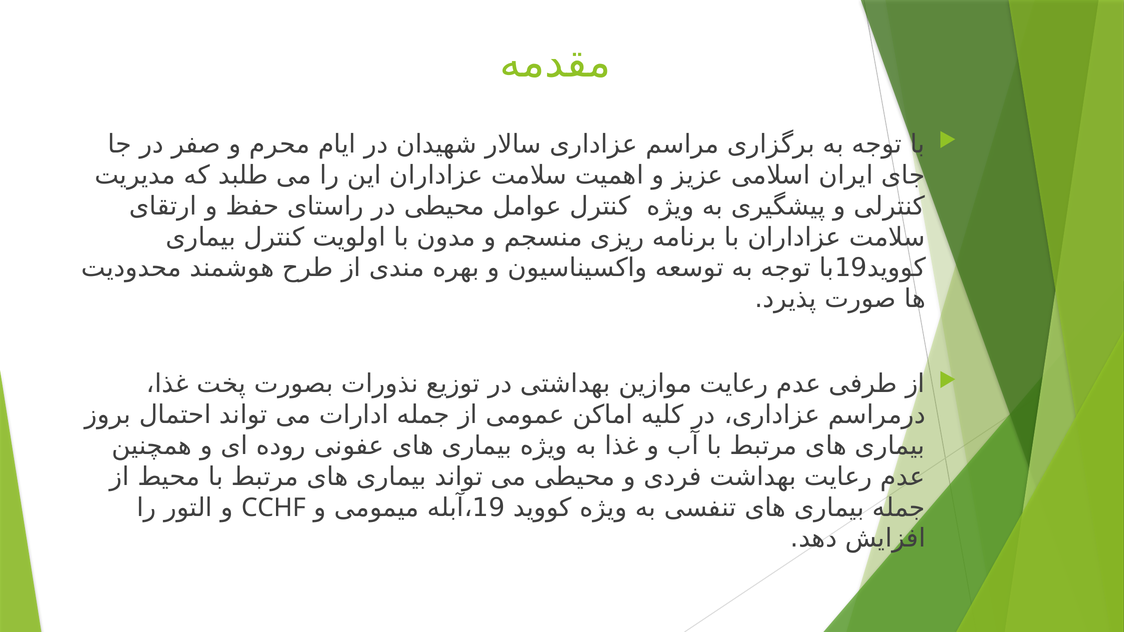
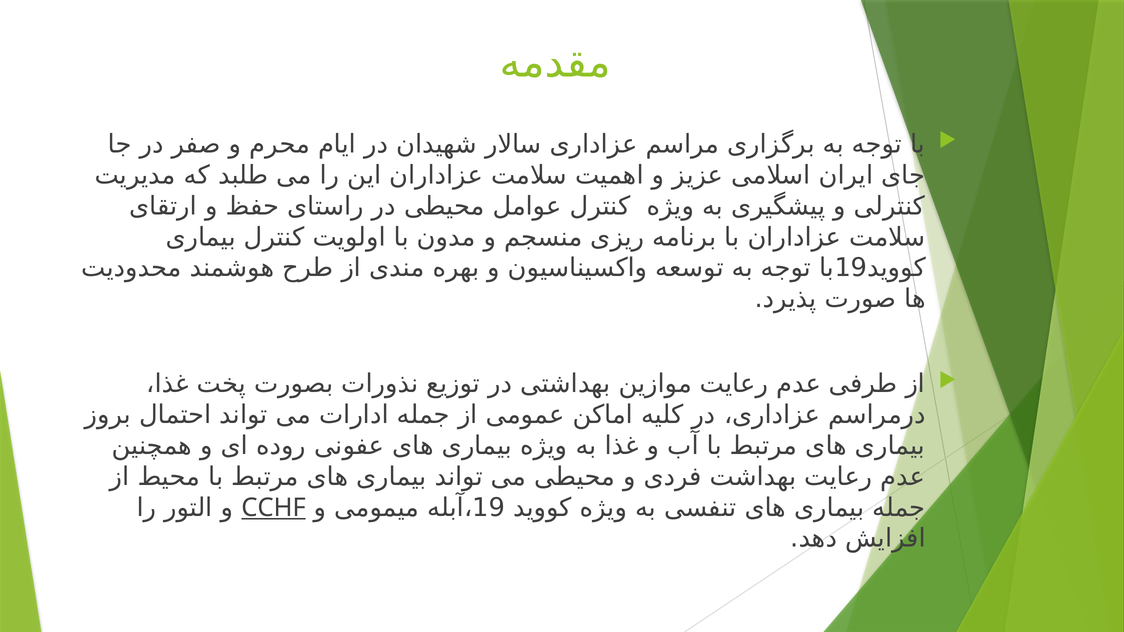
CCHF underline: none -> present
